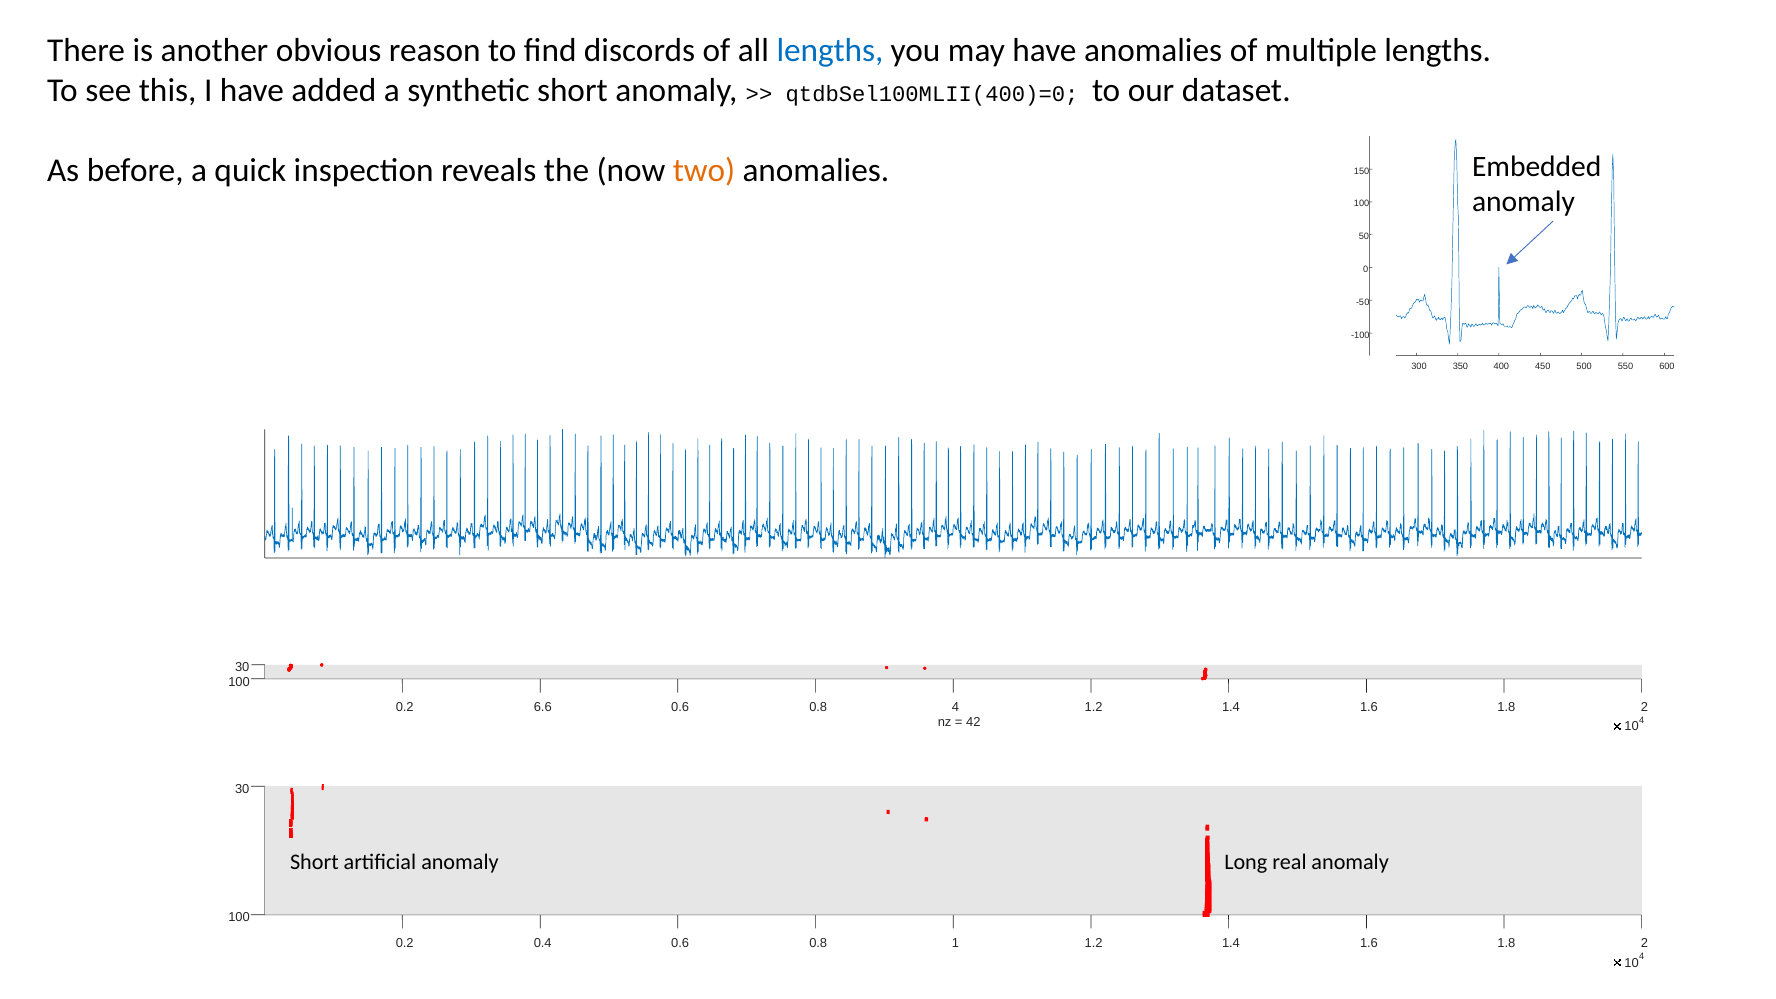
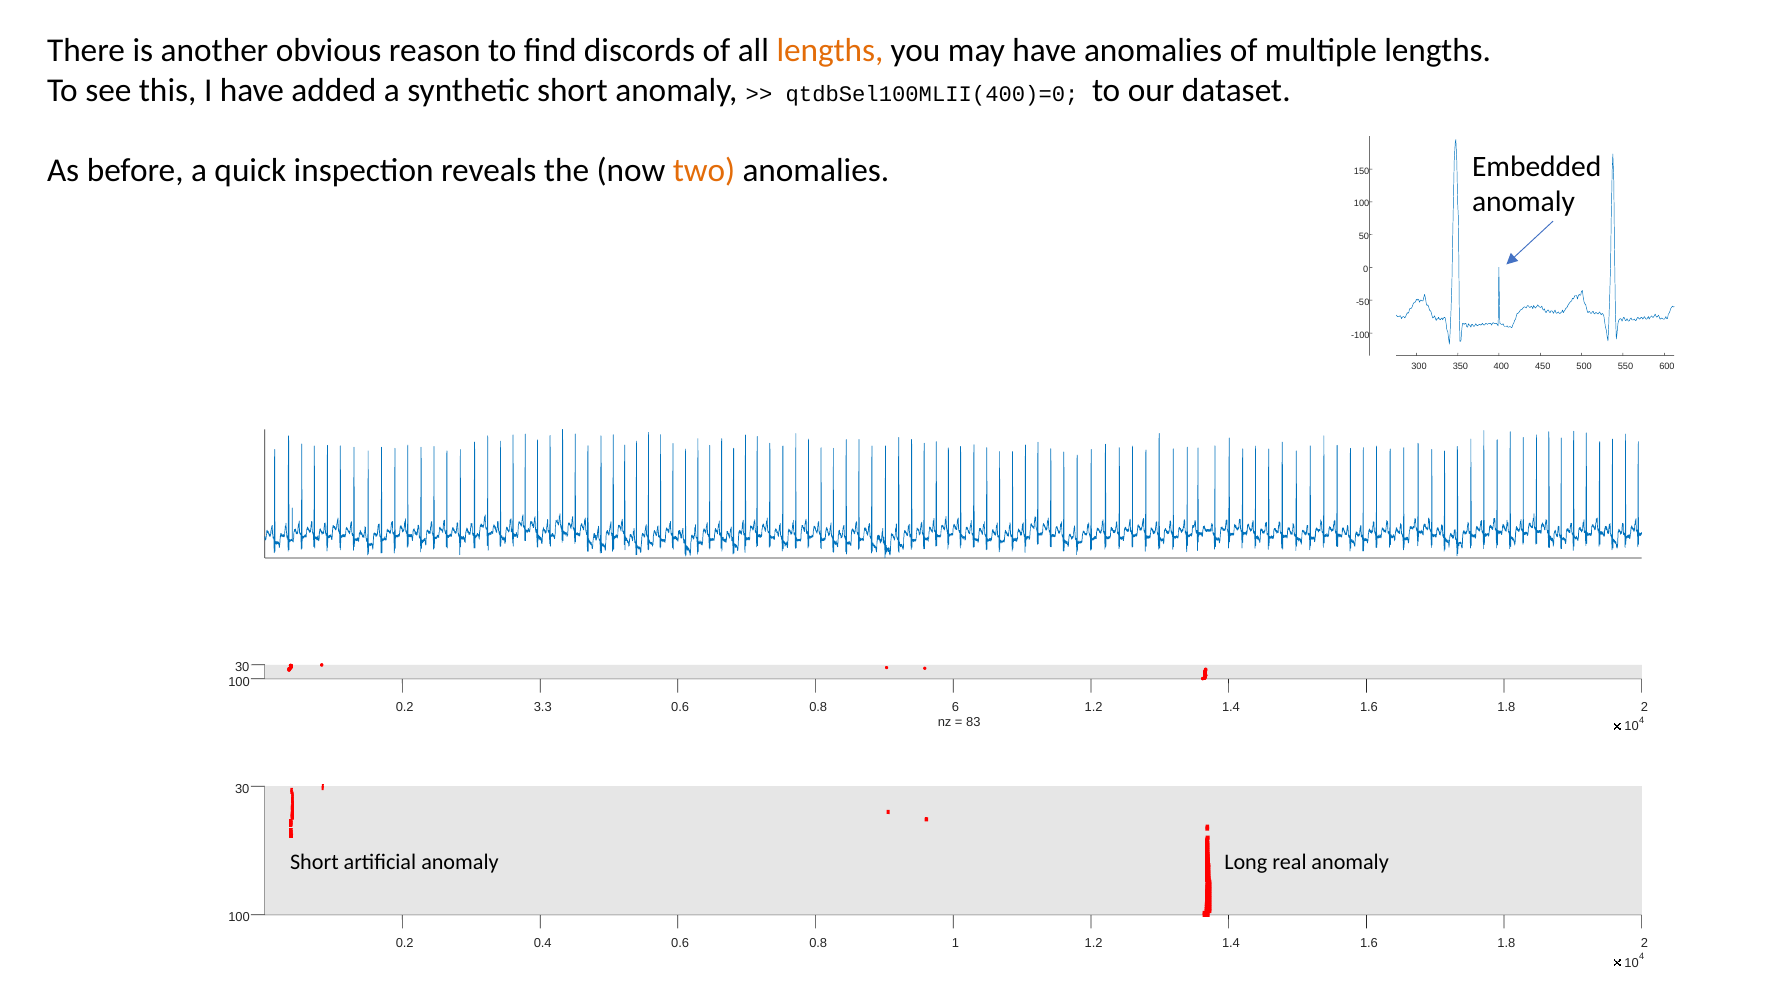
lengths at (830, 50) colour: blue -> orange
6.6: 6.6 -> 3.3
0.8 4: 4 -> 6
42: 42 -> 83
